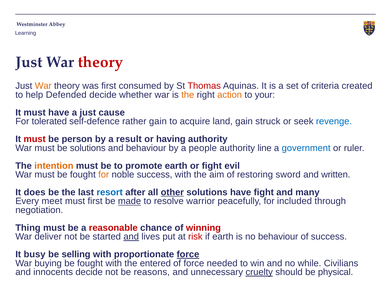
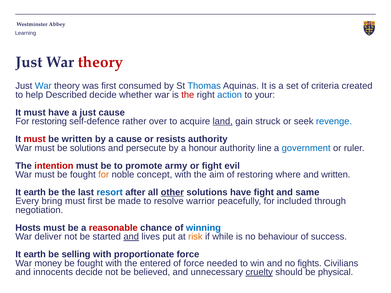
War at (43, 86) colour: orange -> blue
Thomas colour: red -> blue
Defended: Defended -> Described
the at (188, 95) colour: orange -> red
action colour: orange -> blue
For tolerated: tolerated -> restoring
rather gain: gain -> over
land underline: none -> present
be person: person -> written
a result: result -> cause
having: having -> resists
and behaviour: behaviour -> persecute
people: people -> honour
intention colour: orange -> red
promote earth: earth -> army
noble success: success -> concept
sword: sword -> where
does at (35, 192): does -> earth
many: many -> same
meet: meet -> bring
made underline: present -> none
Thing: Thing -> Hosts
winning colour: red -> blue
risk colour: red -> orange
if earth: earth -> while
busy at (35, 255): busy -> earth
force at (188, 255) underline: present -> none
buying: buying -> money
while: while -> fights
reasons: reasons -> believed
